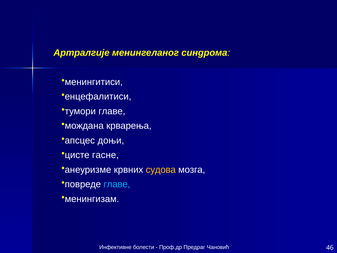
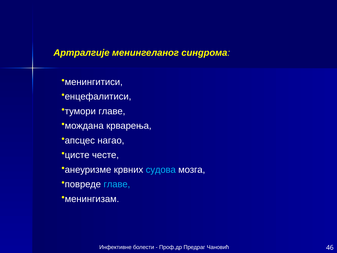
доњи: доњи -> нагао
гасне: гасне -> честе
судова colour: yellow -> light blue
